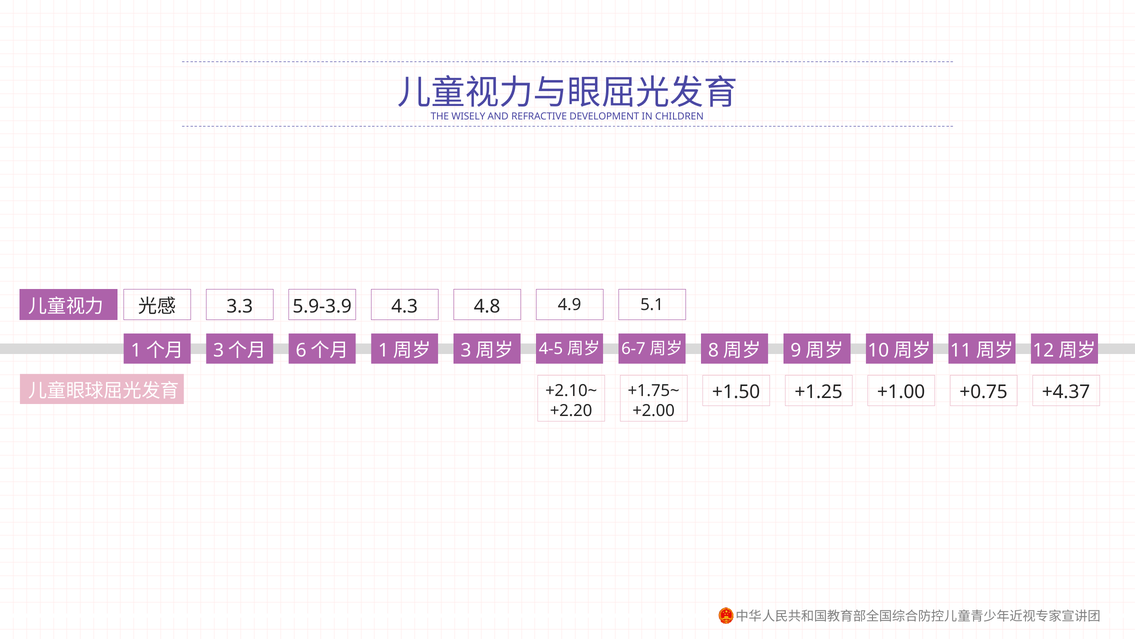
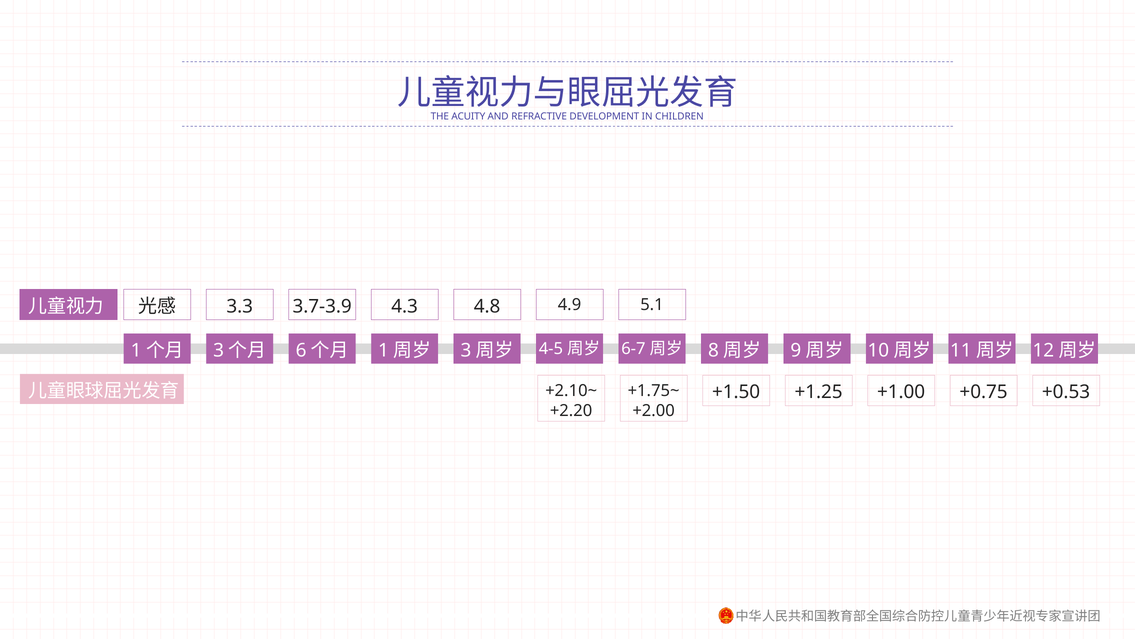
WISELY: WISELY -> ACUITY
5.9-3.9: 5.9-3.9 -> 3.7-3.9
+4.37: +4.37 -> +0.53
